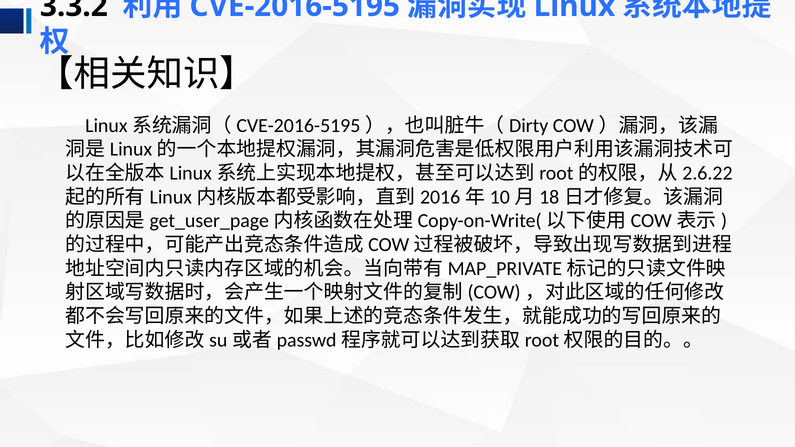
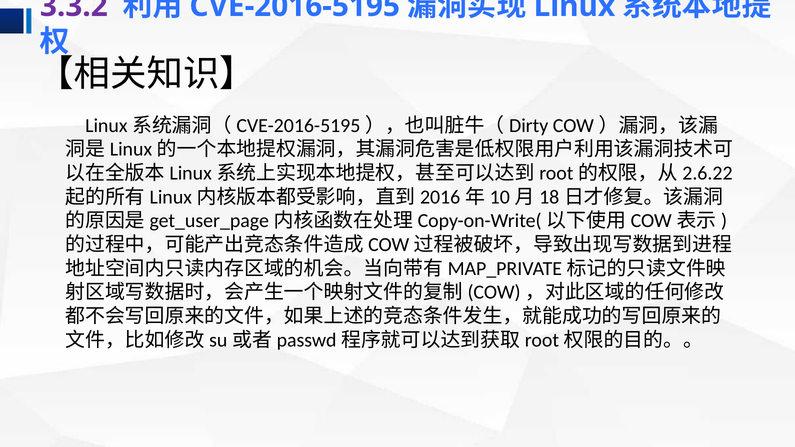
3.3.2 colour: black -> purple
